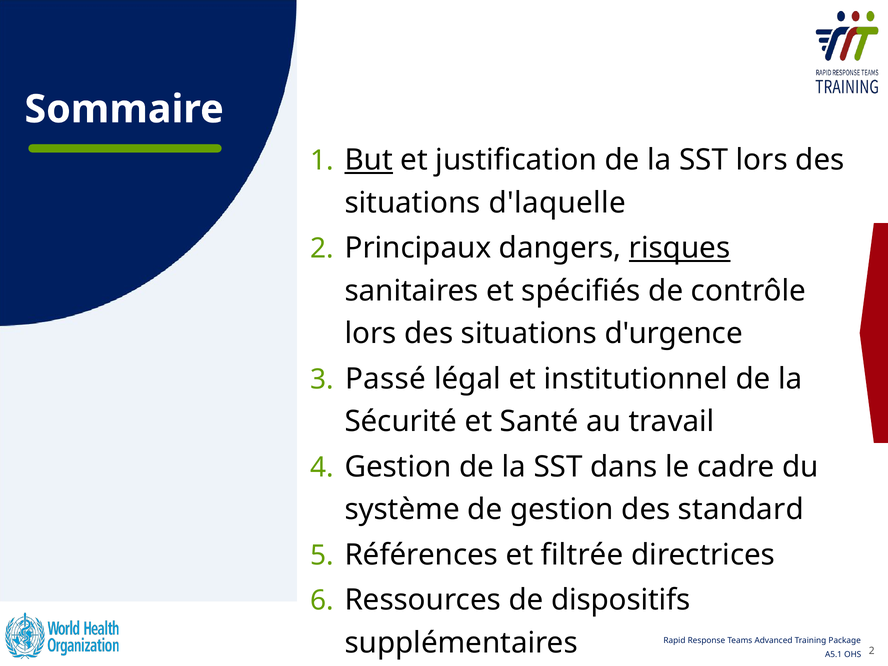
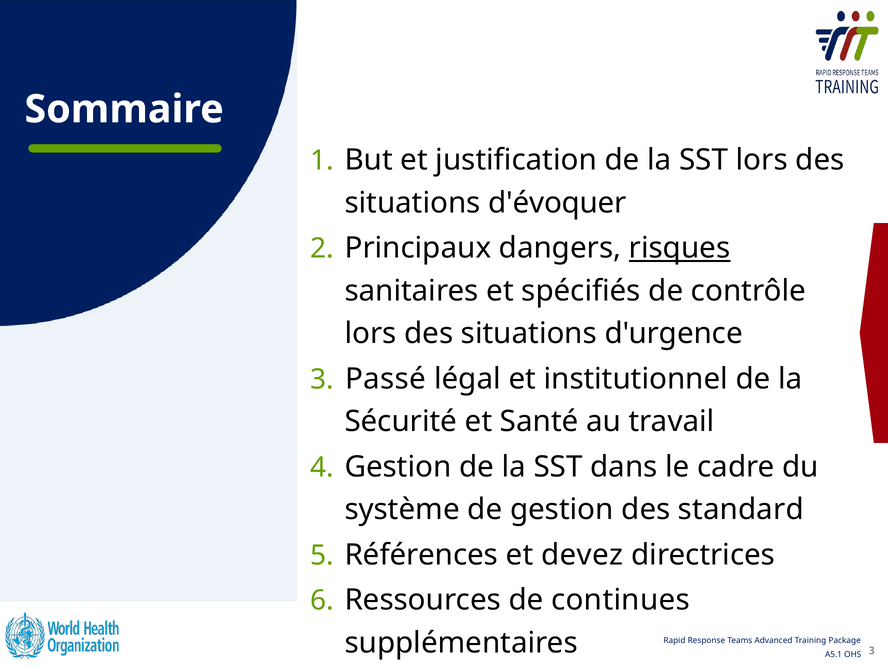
But underline: present -> none
d'laquelle: d'laquelle -> d'évoquer
filtrée: filtrée -> devez
dispositifs: dispositifs -> continues
2 at (872, 651): 2 -> 3
